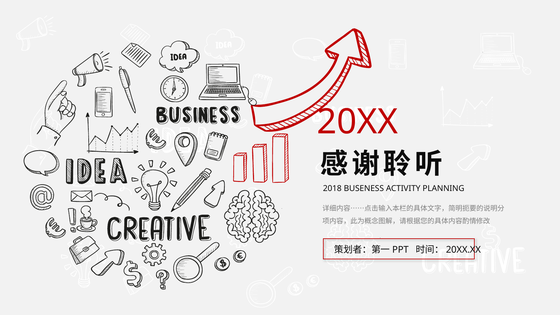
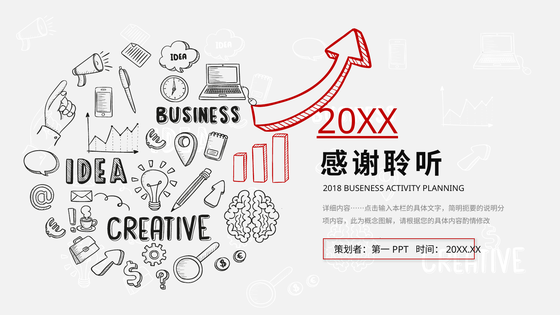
20XX underline: none -> present
